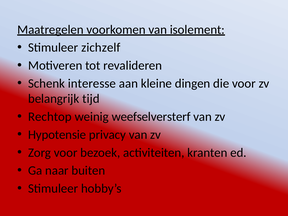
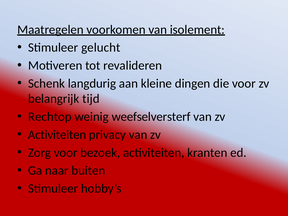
zichzelf: zichzelf -> gelucht
interesse: interesse -> langdurig
Hypotensie at (57, 135): Hypotensie -> Activiteiten
